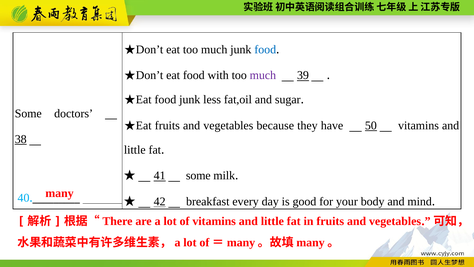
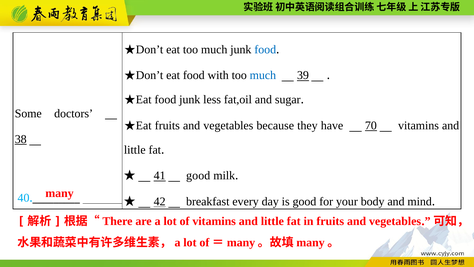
much at (263, 75) colour: purple -> blue
50: 50 -> 70
41 some: some -> good
